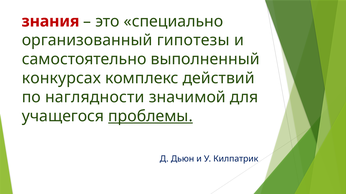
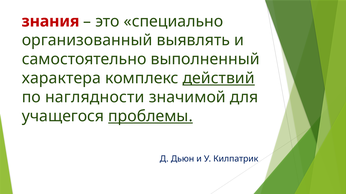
гипотезы: гипотезы -> выявлять
конкурсах: конкурсах -> характера
действий underline: none -> present
